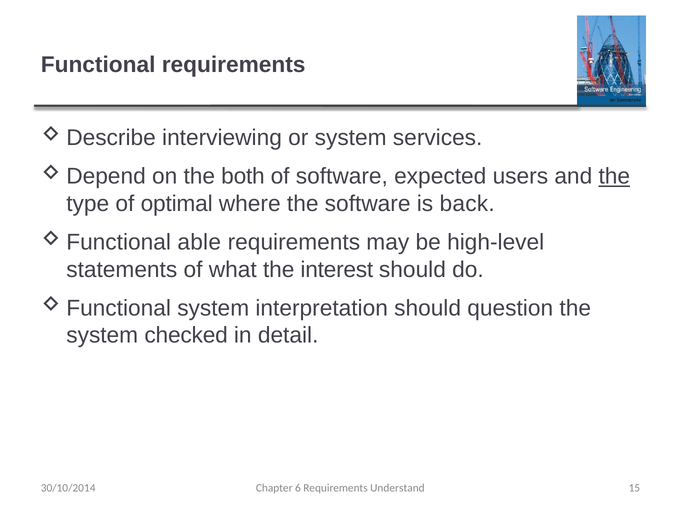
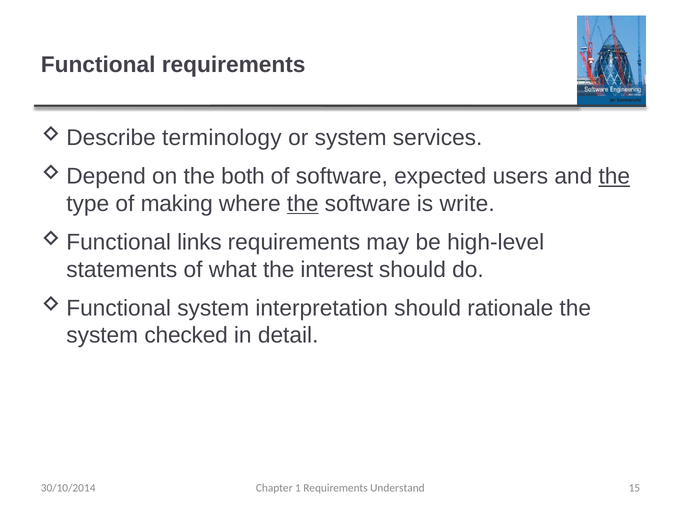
interviewing: interviewing -> terminology
optimal: optimal -> making
the at (303, 204) underline: none -> present
back: back -> write
able: able -> links
question: question -> rationale
6: 6 -> 1
